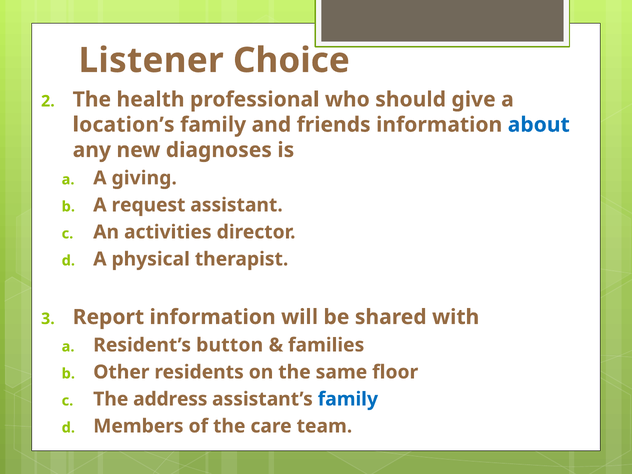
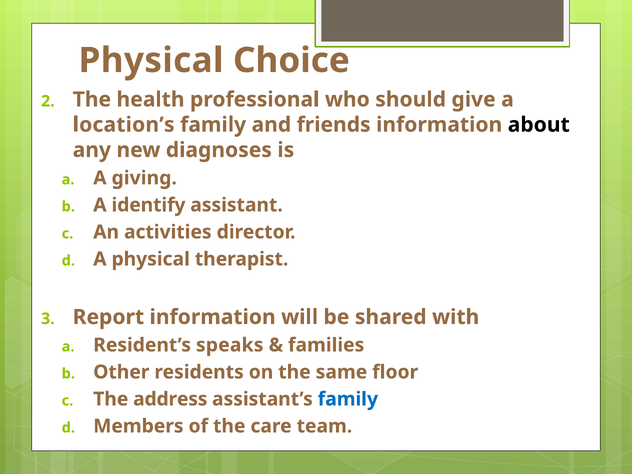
Listener at (151, 60): Listener -> Physical
about colour: blue -> black
request: request -> identify
button: button -> speaks
